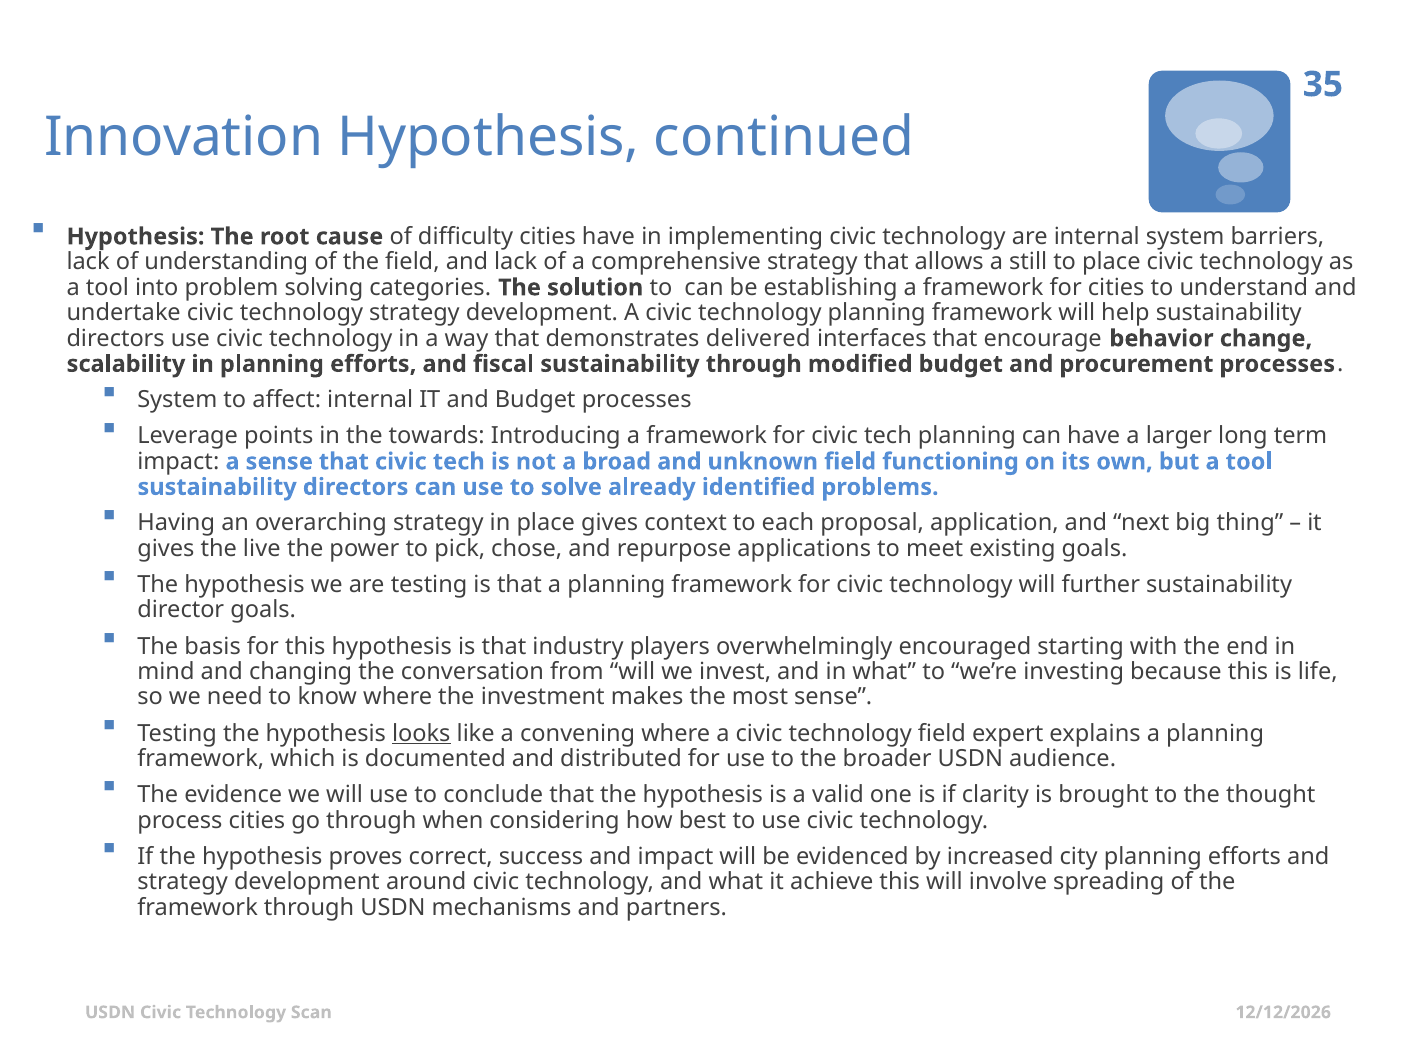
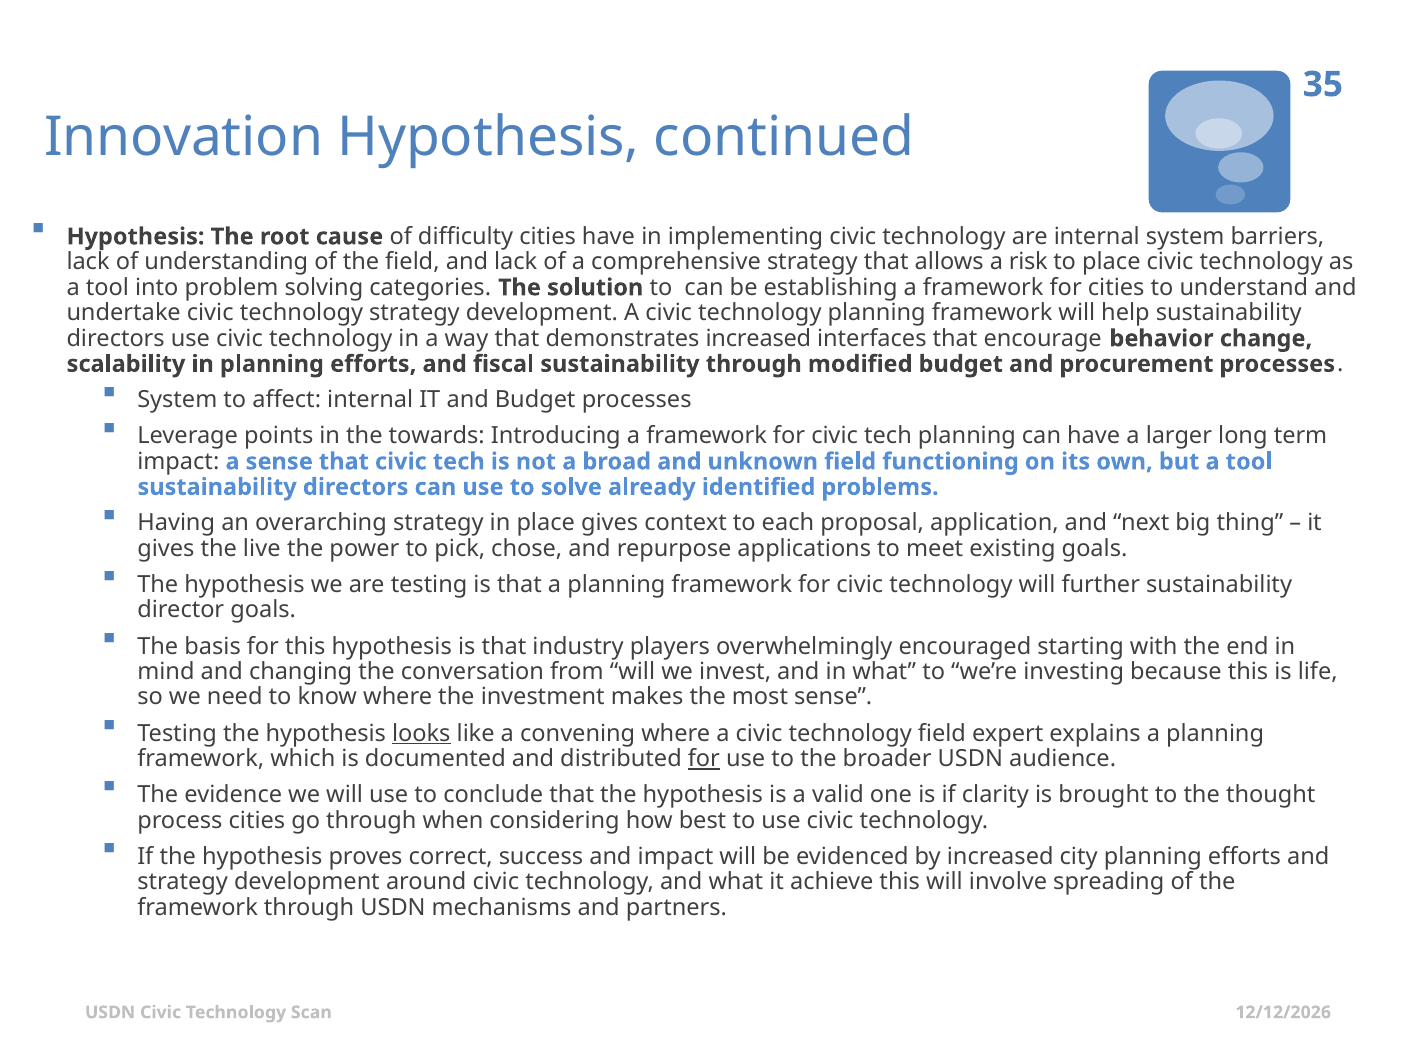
still: still -> risk
demonstrates delivered: delivered -> increased
for at (704, 759) underline: none -> present
